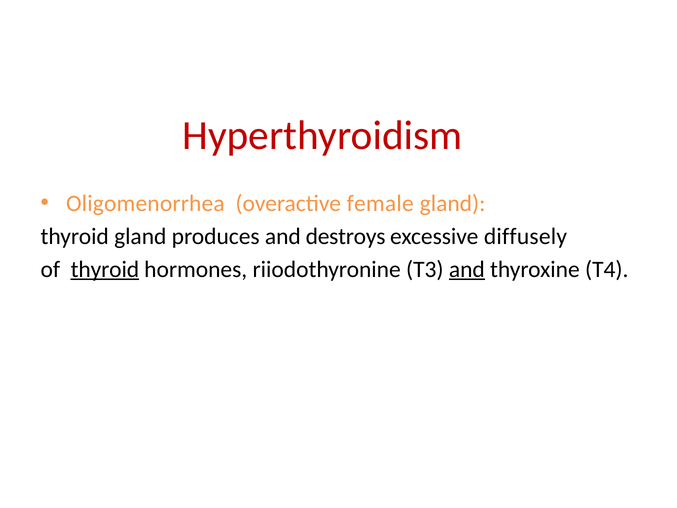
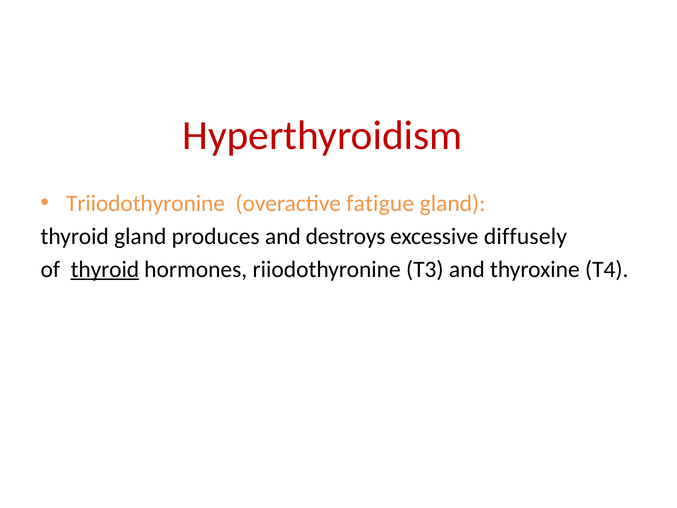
Oligomenorrhea: Oligomenorrhea -> Triiodothyronine
female: female -> fatigue
and at (467, 269) underline: present -> none
